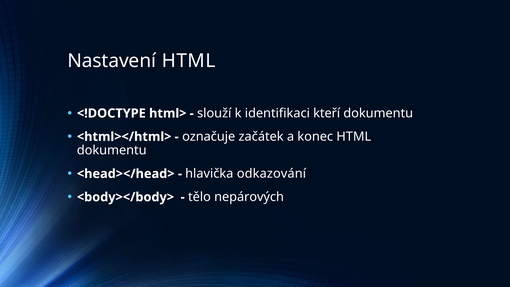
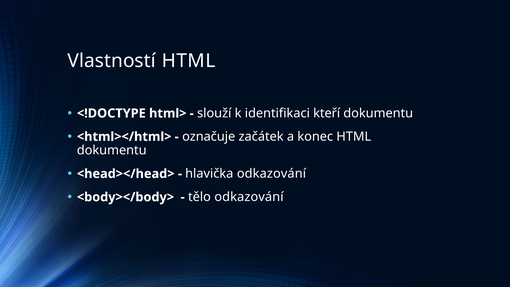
Nastavení: Nastavení -> Vlastností
tělo nepárových: nepárových -> odkazování
